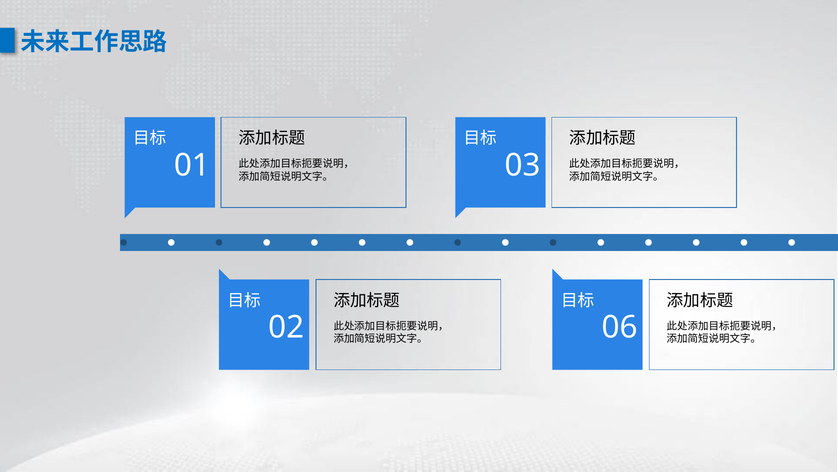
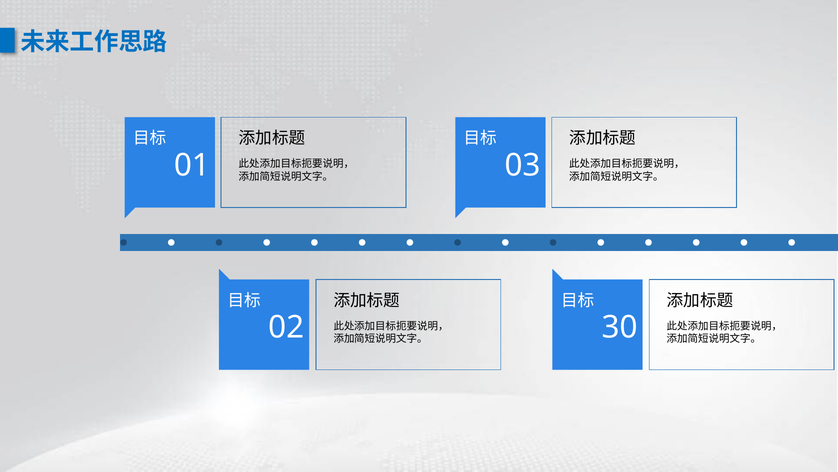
06: 06 -> 30
